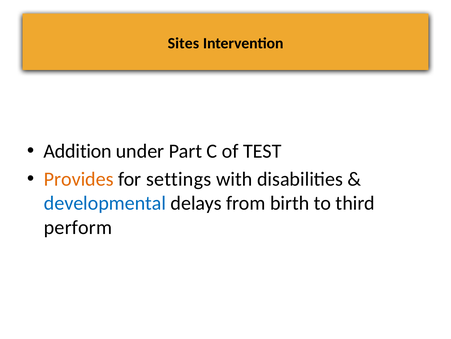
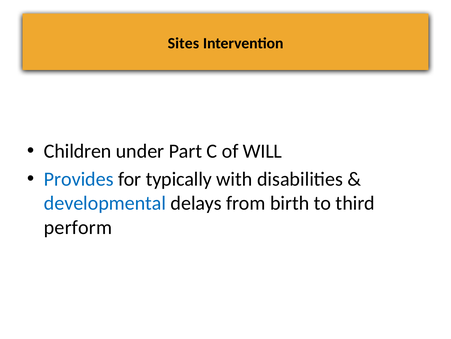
Addition: Addition -> Children
TEST: TEST -> WILL
Provides colour: orange -> blue
settings: settings -> typically
